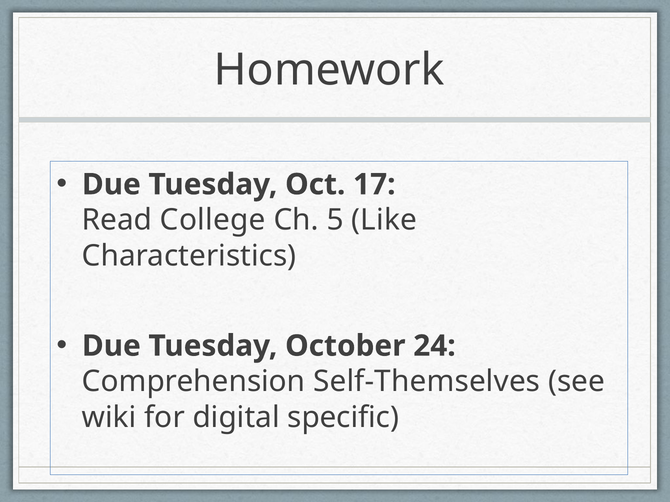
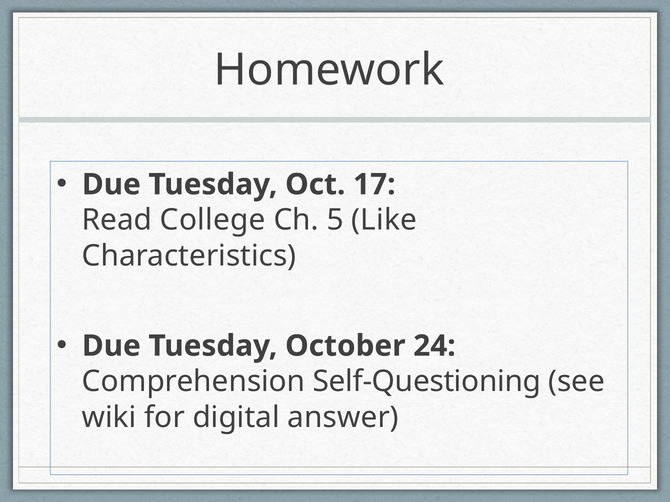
Self-Themselves: Self-Themselves -> Self-Questioning
specific: specific -> answer
